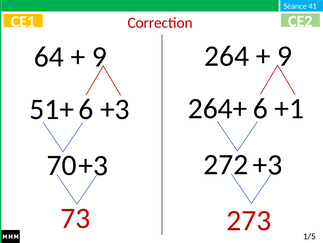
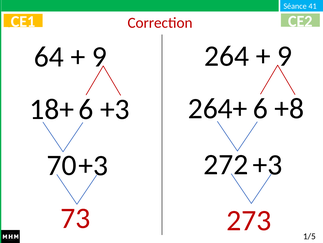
+1: +1 -> +8
51+: 51+ -> 18+
